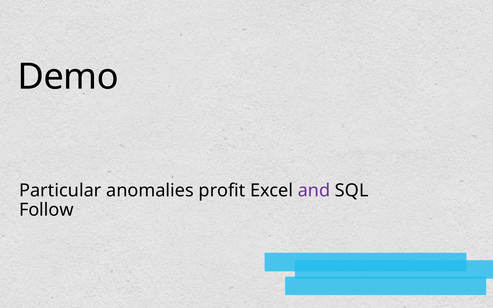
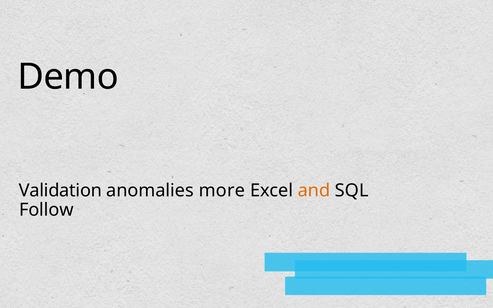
Particular: Particular -> Validation
profit: profit -> more
and colour: purple -> orange
